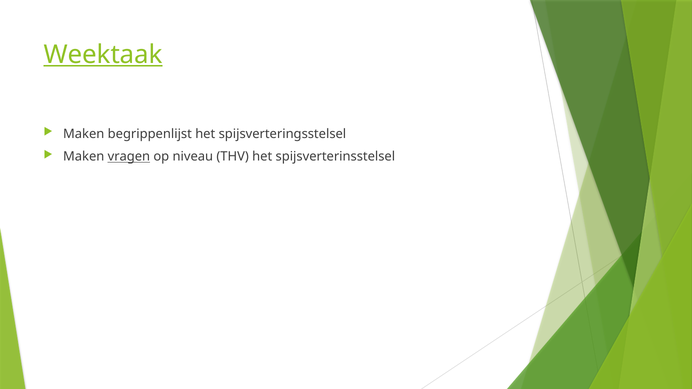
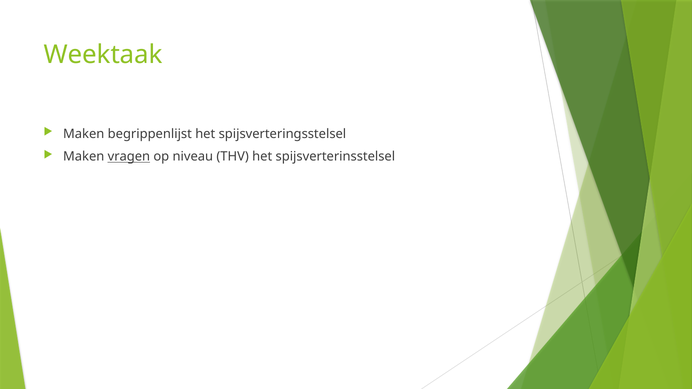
Weektaak underline: present -> none
